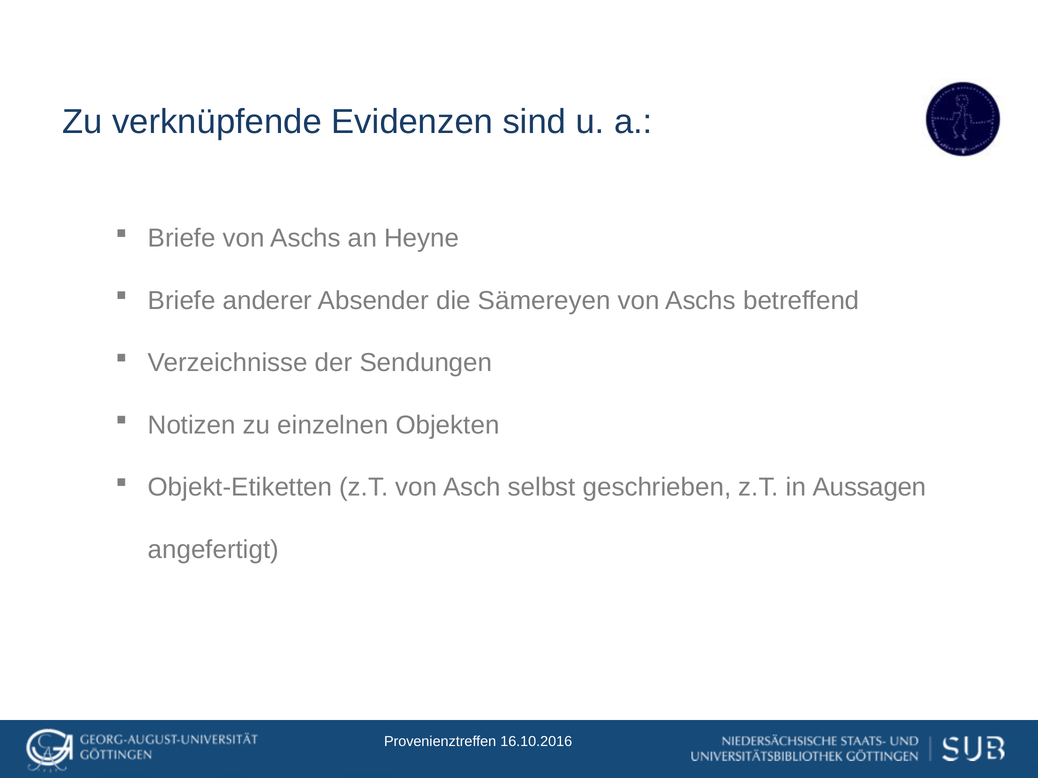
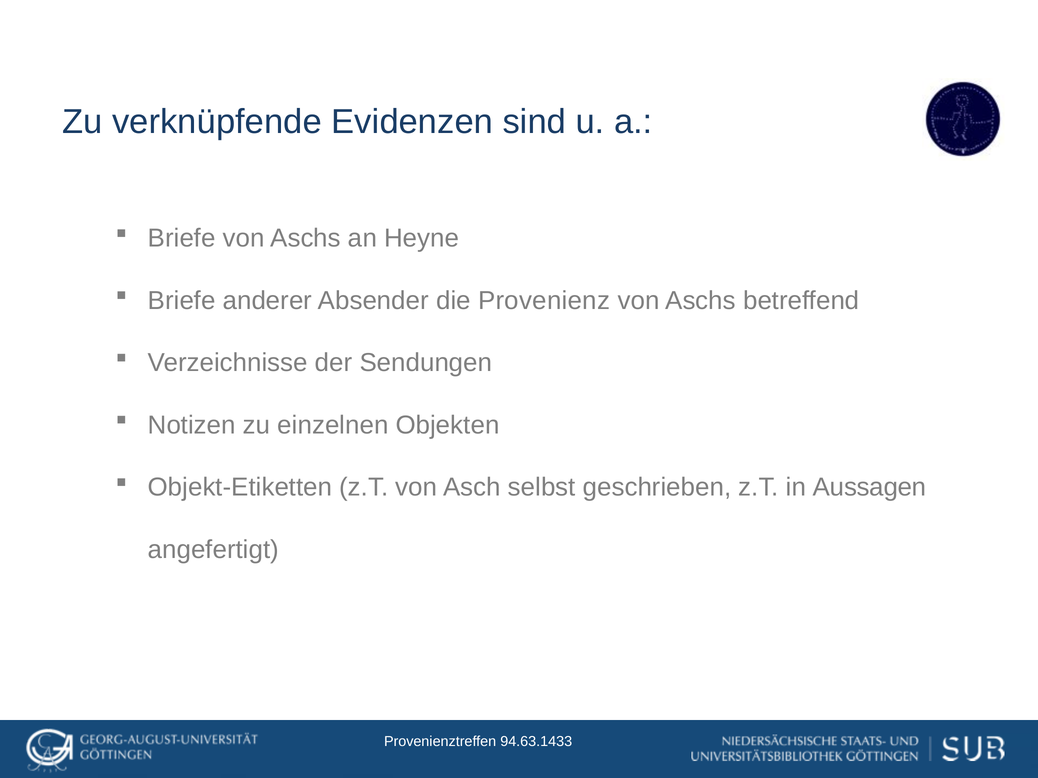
Sämereyen: Sämereyen -> Provenienz
16.10.2016: 16.10.2016 -> 94.63.1433
